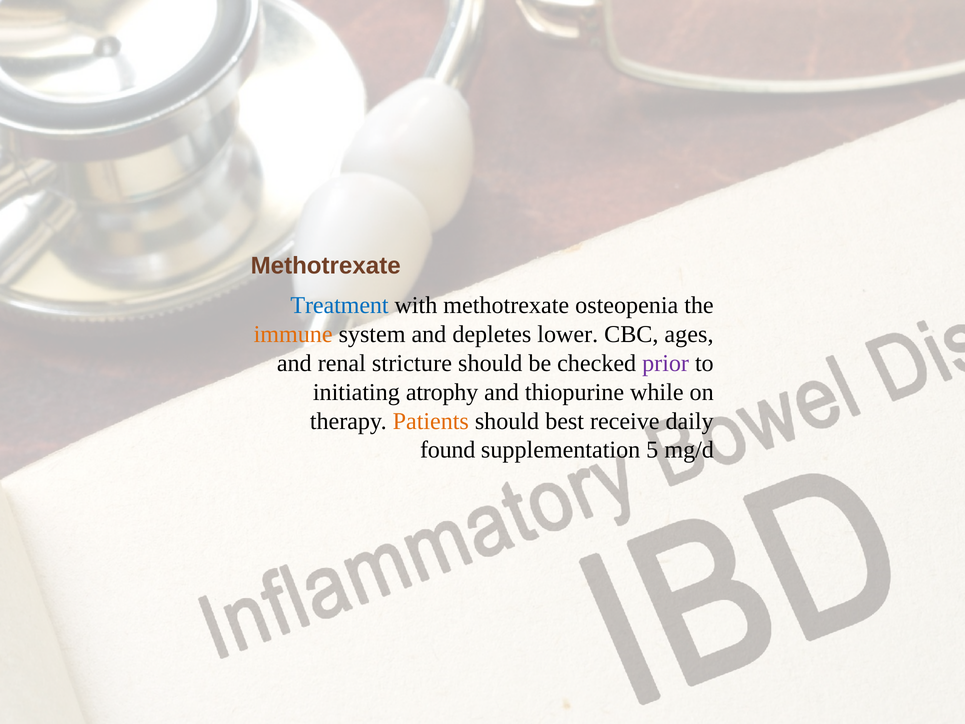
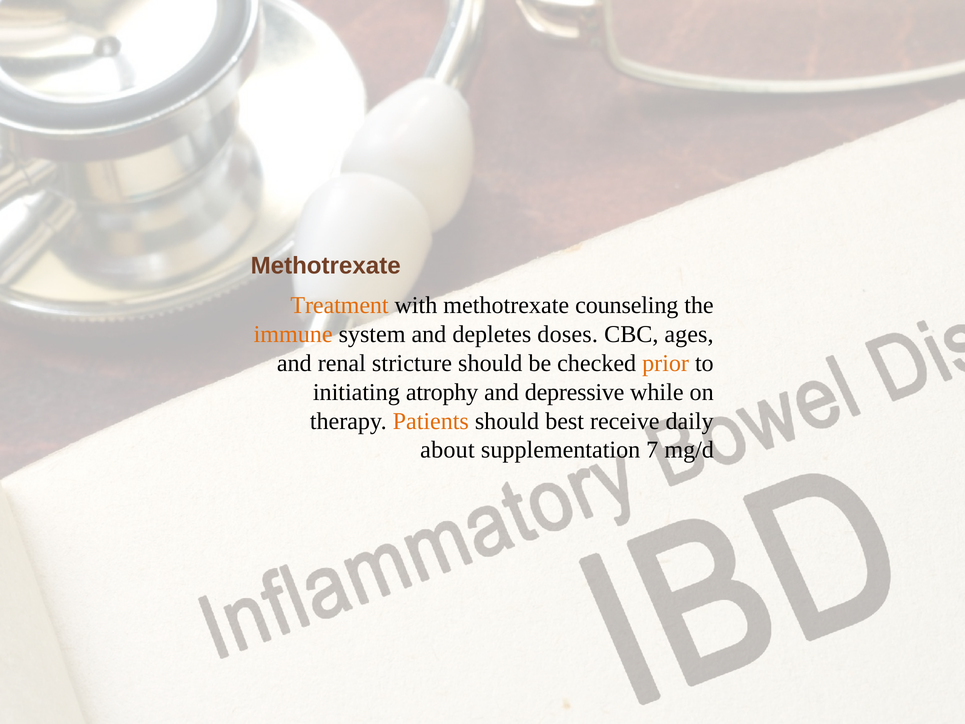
Treatment colour: blue -> orange
osteopenia: osteopenia -> counseling
lower: lower -> doses
prior colour: purple -> orange
thiopurine: thiopurine -> depressive
found: found -> about
5: 5 -> 7
